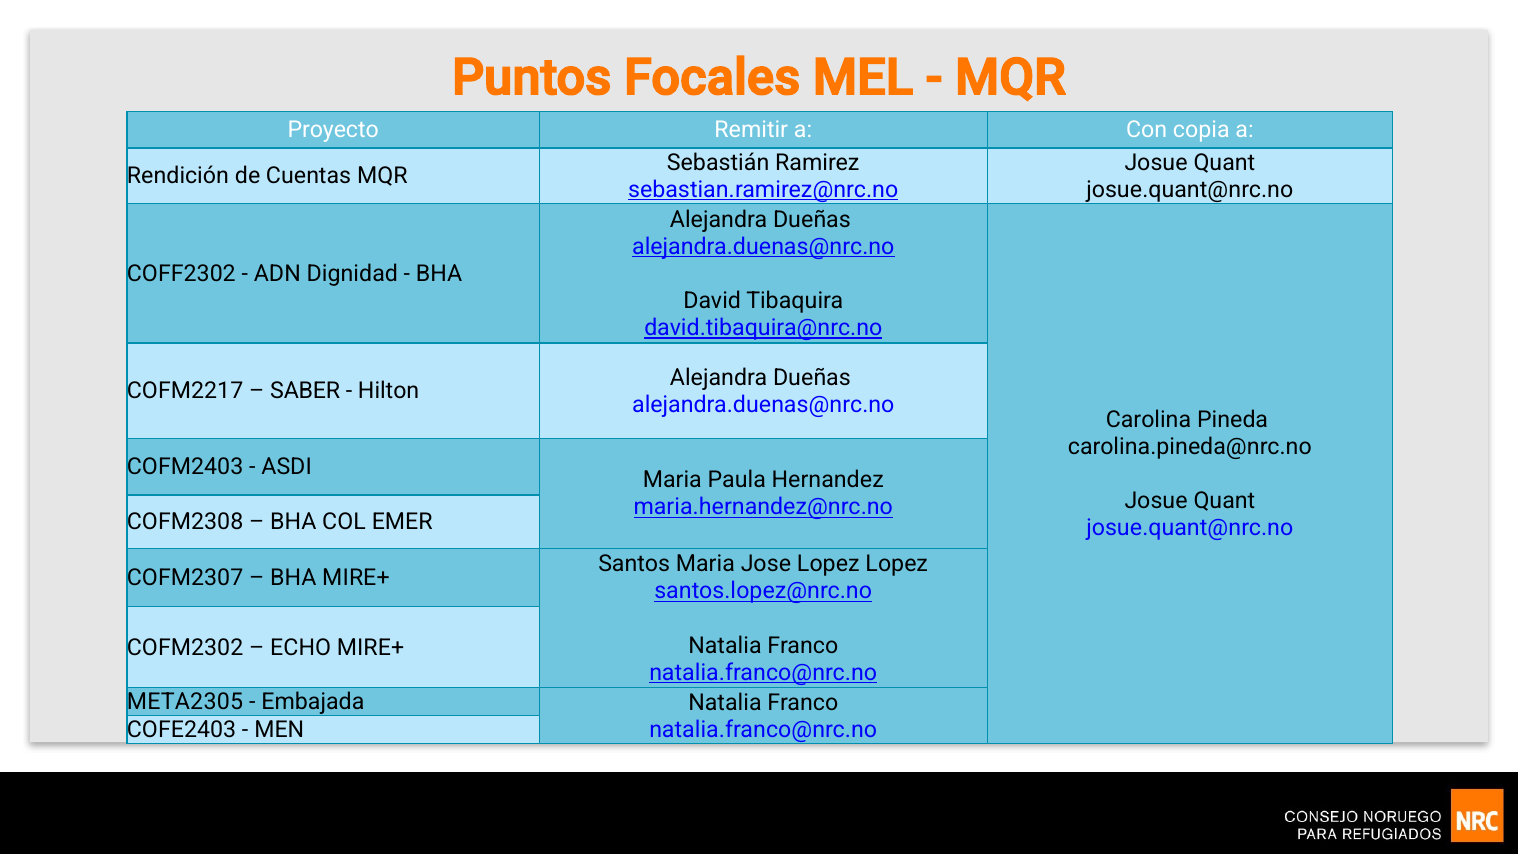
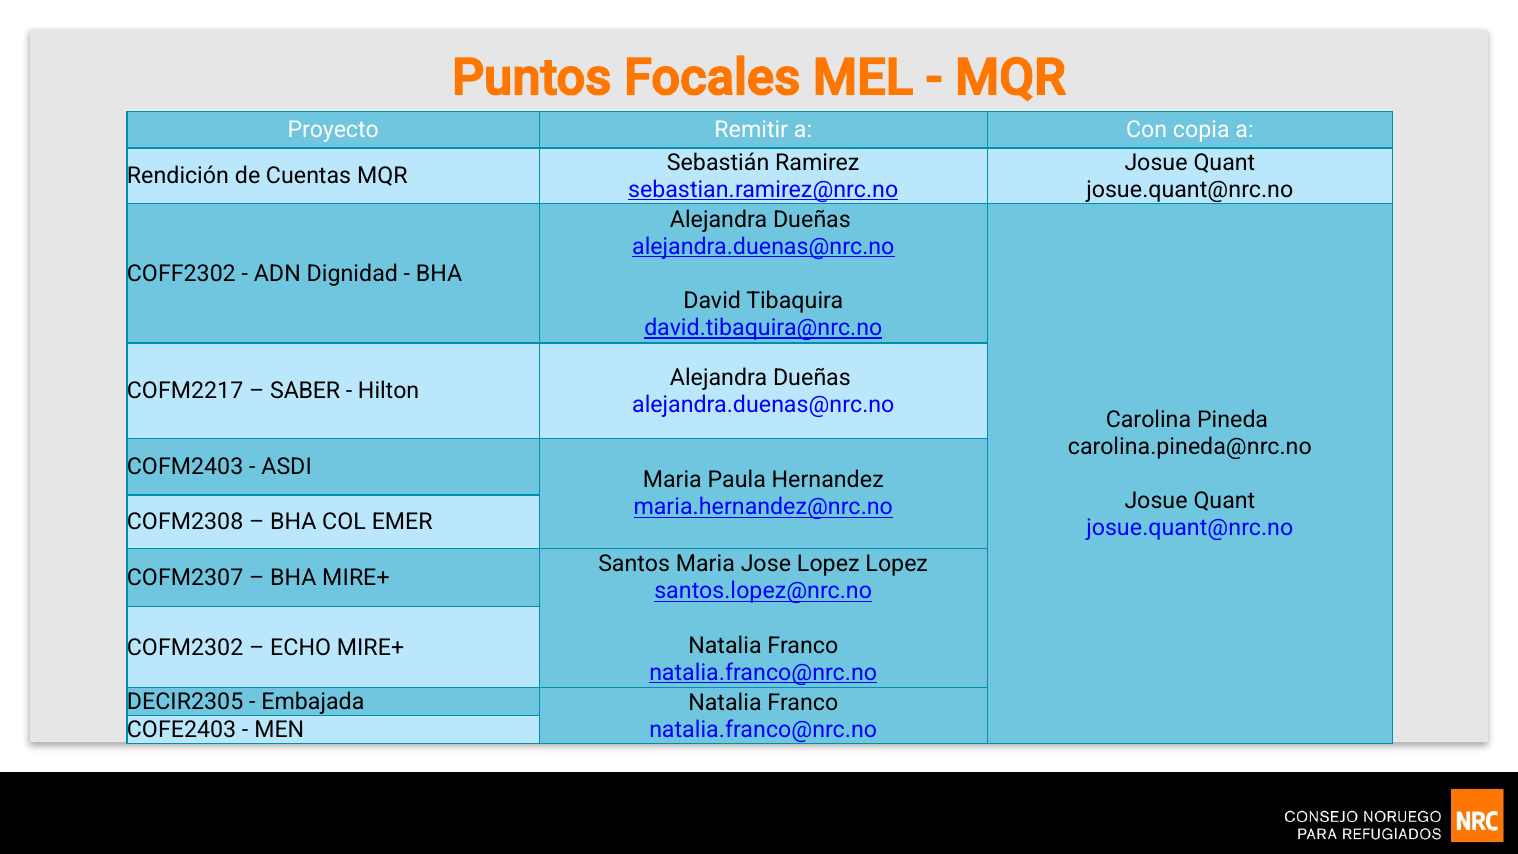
META2305: META2305 -> DECIR2305
